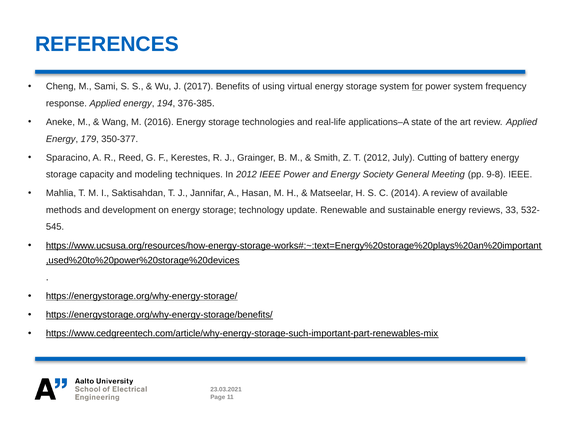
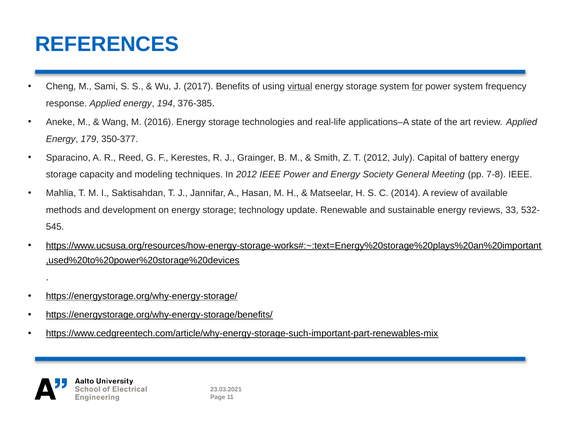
virtual underline: none -> present
Cutting: Cutting -> Capital
9-8: 9-8 -> 7-8
